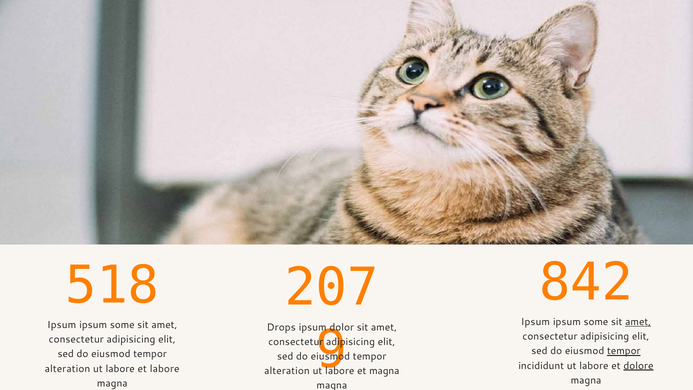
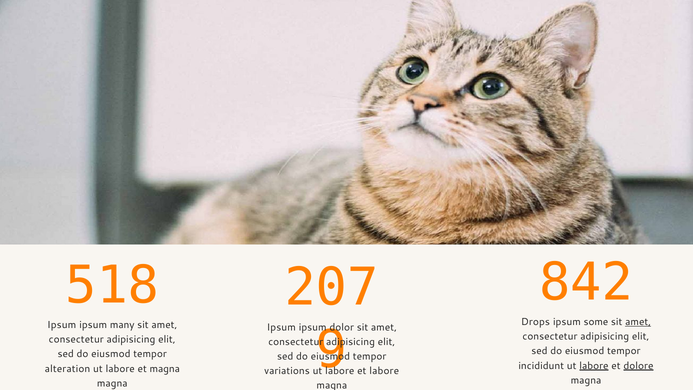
Ipsum at (535, 322): Ipsum -> Drops
some at (122, 325): some -> many
Drops at (281, 327): Drops -> Ipsum
tempor at (624, 351) underline: present -> none
labore at (594, 366) underline: none -> present
et labore: labore -> magna
alteration at (287, 371): alteration -> variations
et magna: magna -> labore
